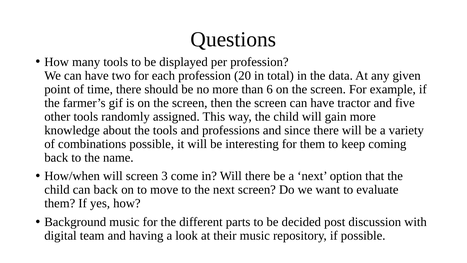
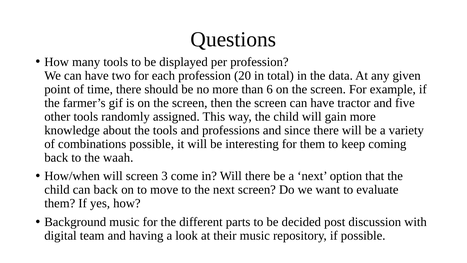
name: name -> waah
